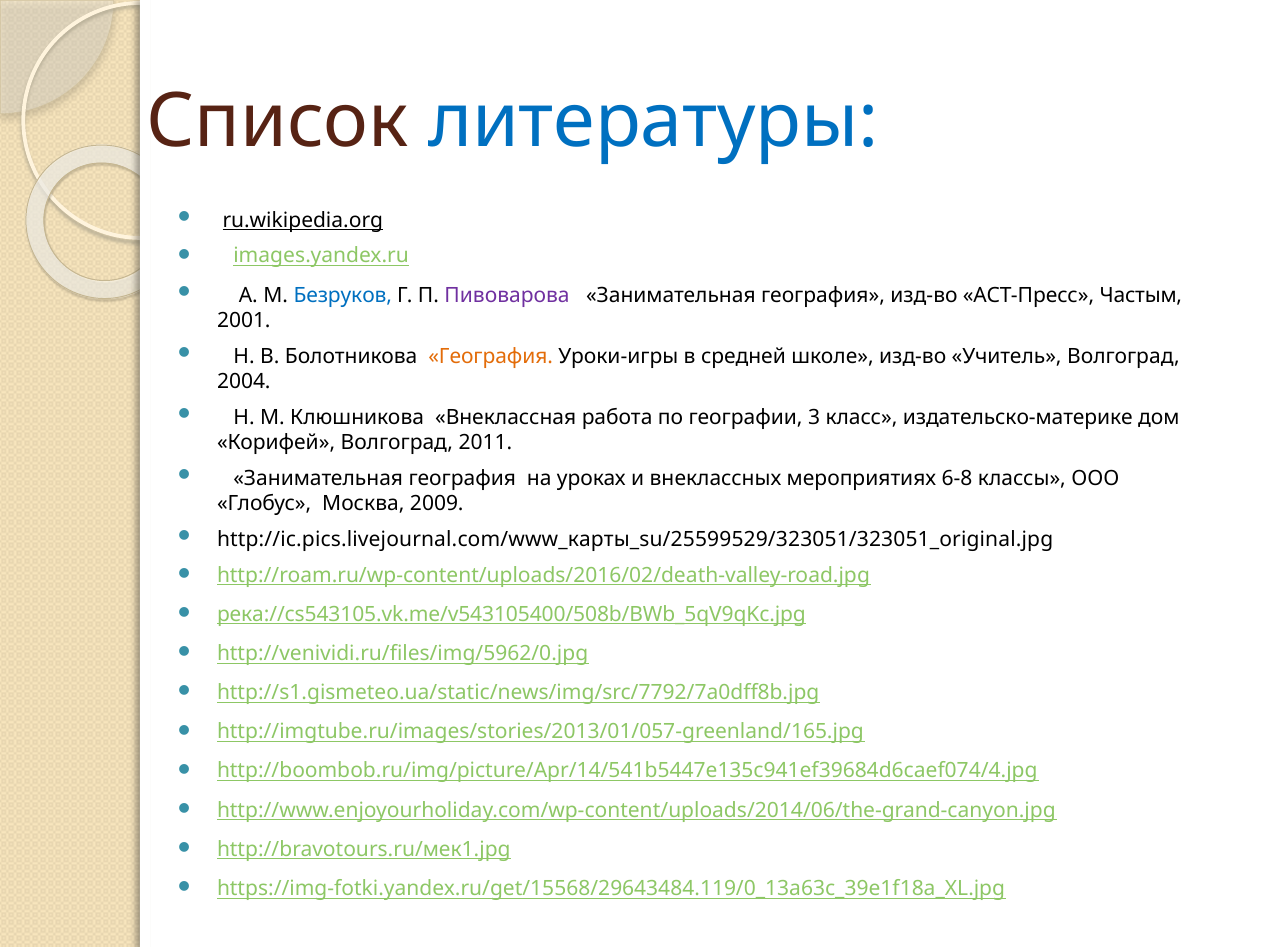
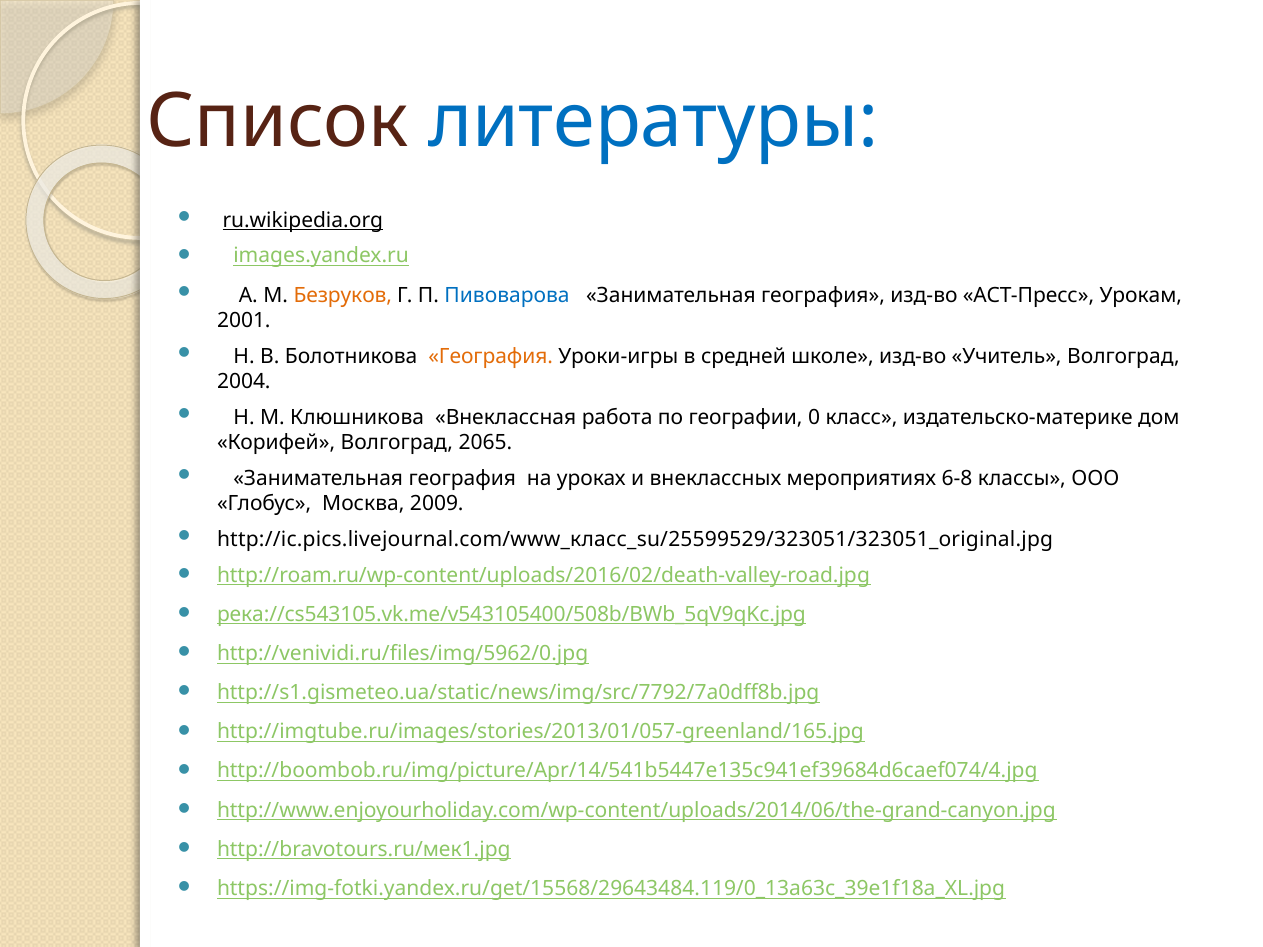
Безруков colour: blue -> orange
Пивоварова colour: purple -> blue
Частым: Частым -> Урокам
3: 3 -> 0
2011: 2011 -> 2065
http://ic.pics.livejournal.com/www_карты_su/25599529/323051/323051_original.jpg: http://ic.pics.livejournal.com/www_карты_su/25599529/323051/323051_original.jpg -> http://ic.pics.livejournal.com/www_класс_su/25599529/323051/323051_original.jpg
